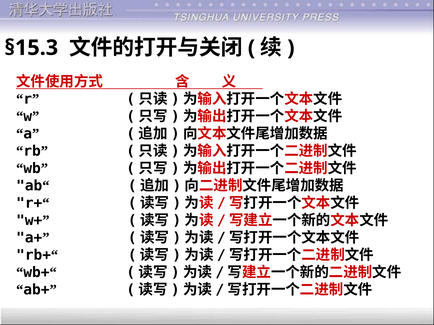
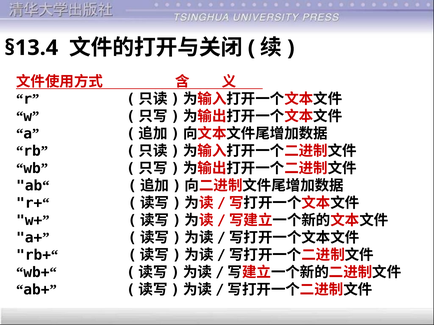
§15.3: §15.3 -> §13.4
